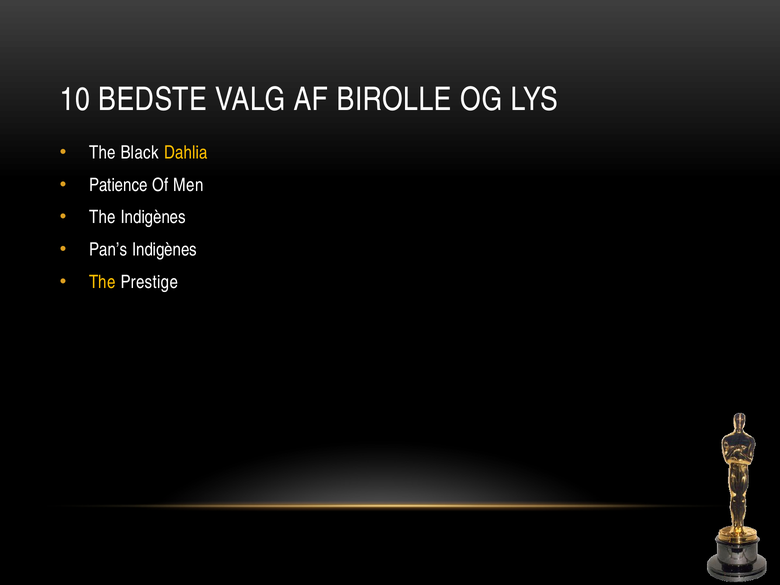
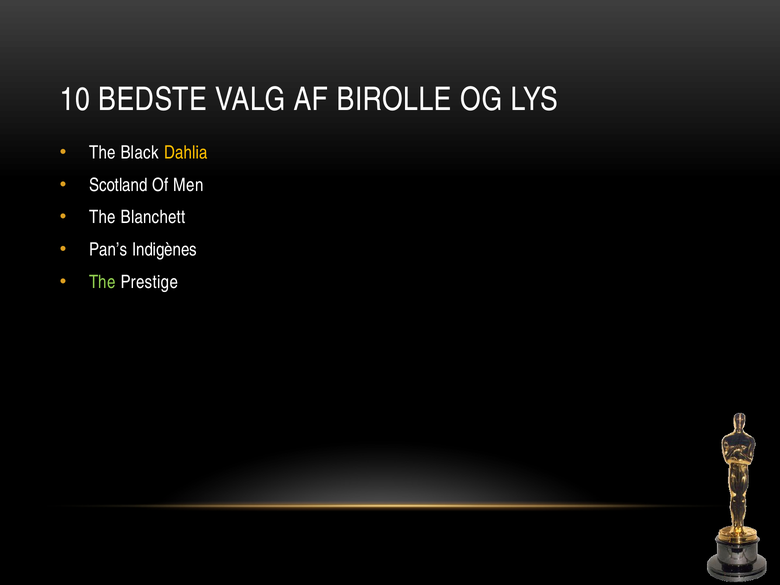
Patience: Patience -> Scotland
The Indigènes: Indigènes -> Blanchett
The at (102, 282) colour: yellow -> light green
